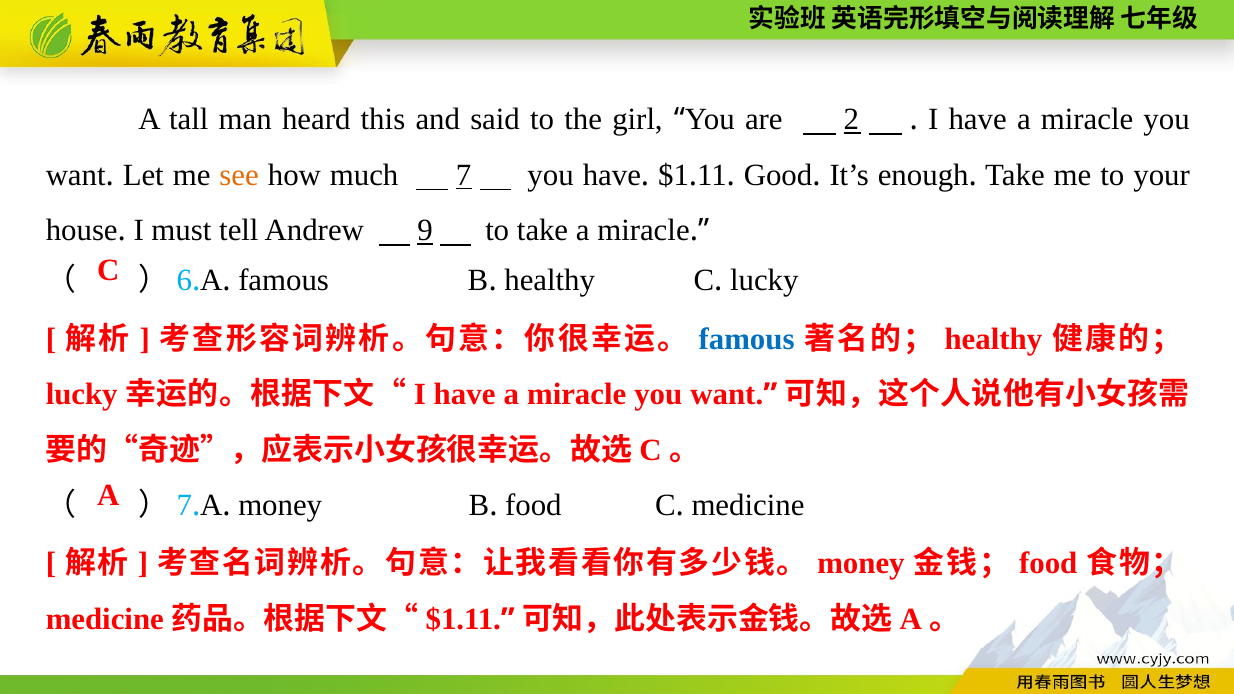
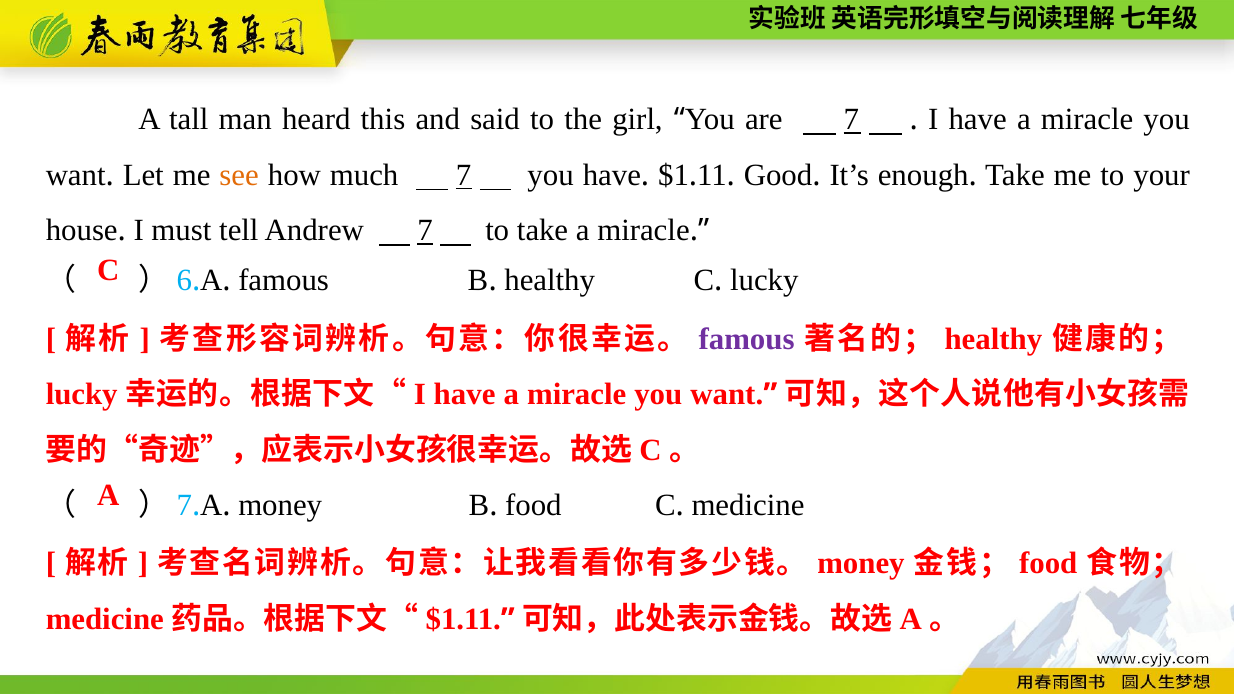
are 2: 2 -> 7
Andrew 9: 9 -> 7
famous at (747, 339) colour: blue -> purple
